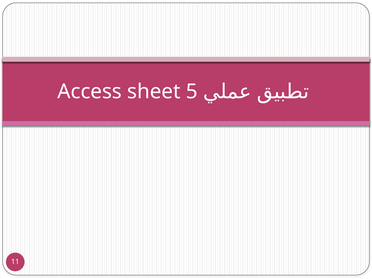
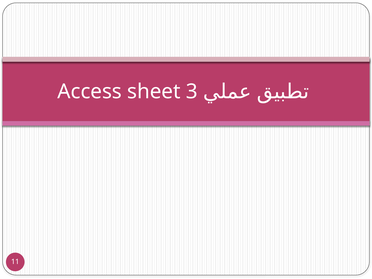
5: 5 -> 3
